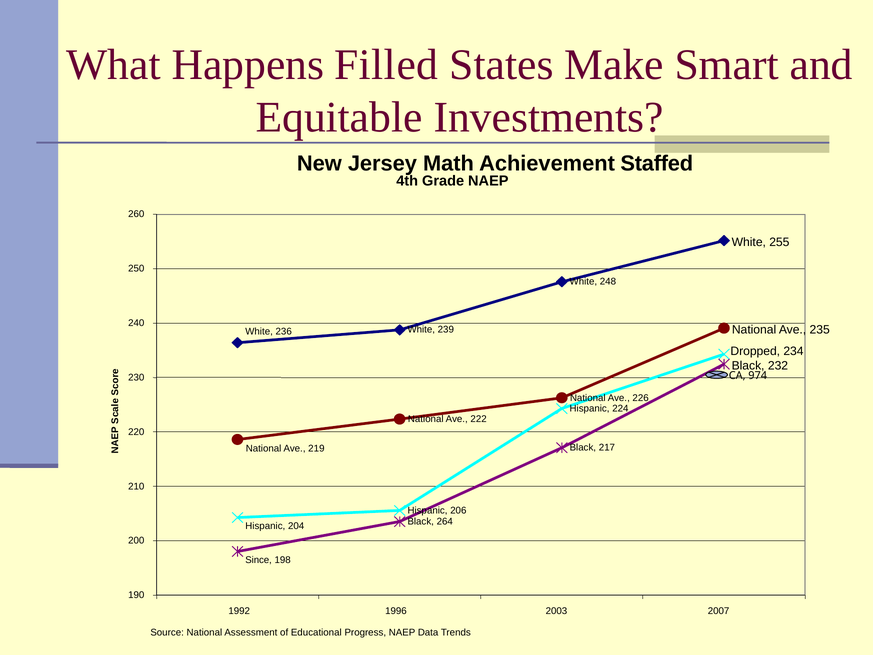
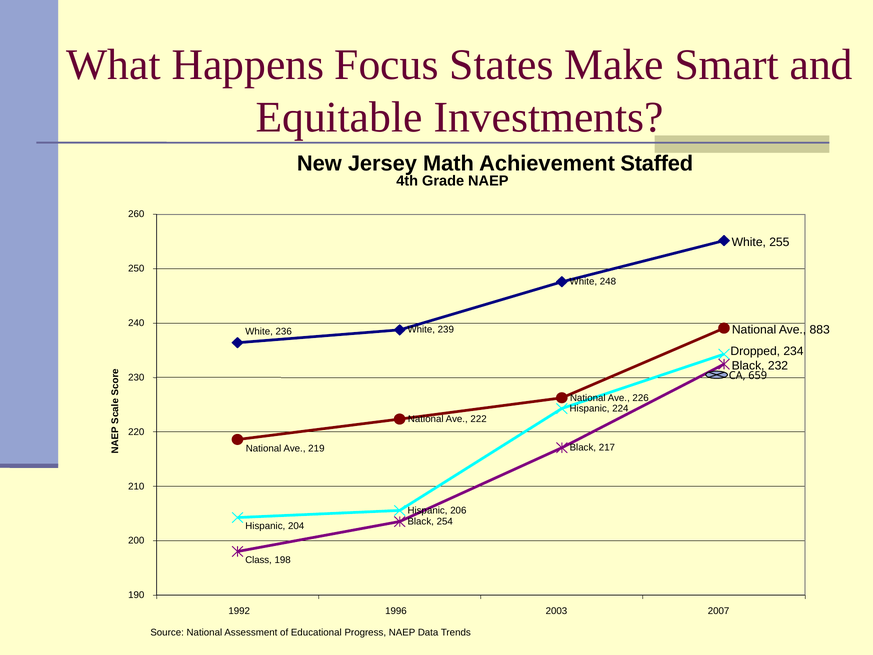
Filled: Filled -> Focus
235: 235 -> 883
974: 974 -> 659
264: 264 -> 254
Since: Since -> Class
